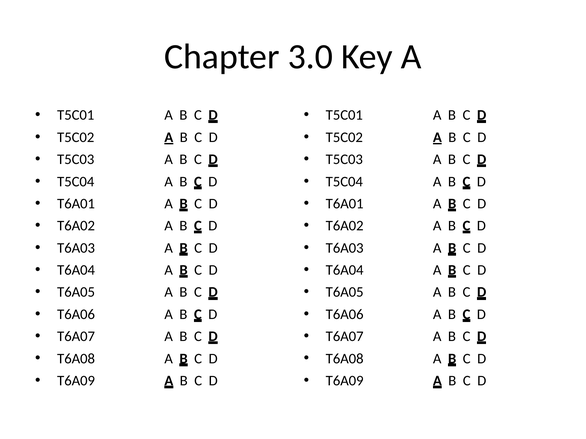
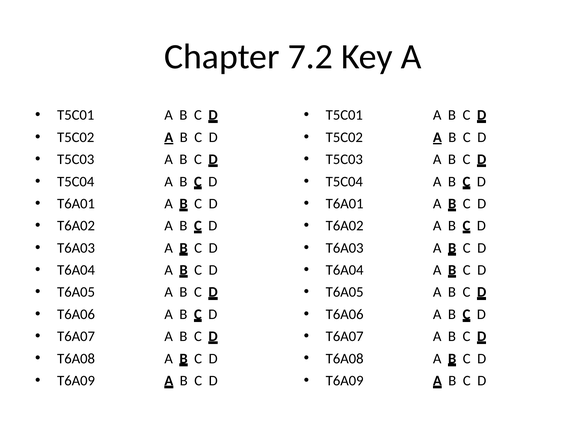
3.0: 3.0 -> 7.2
